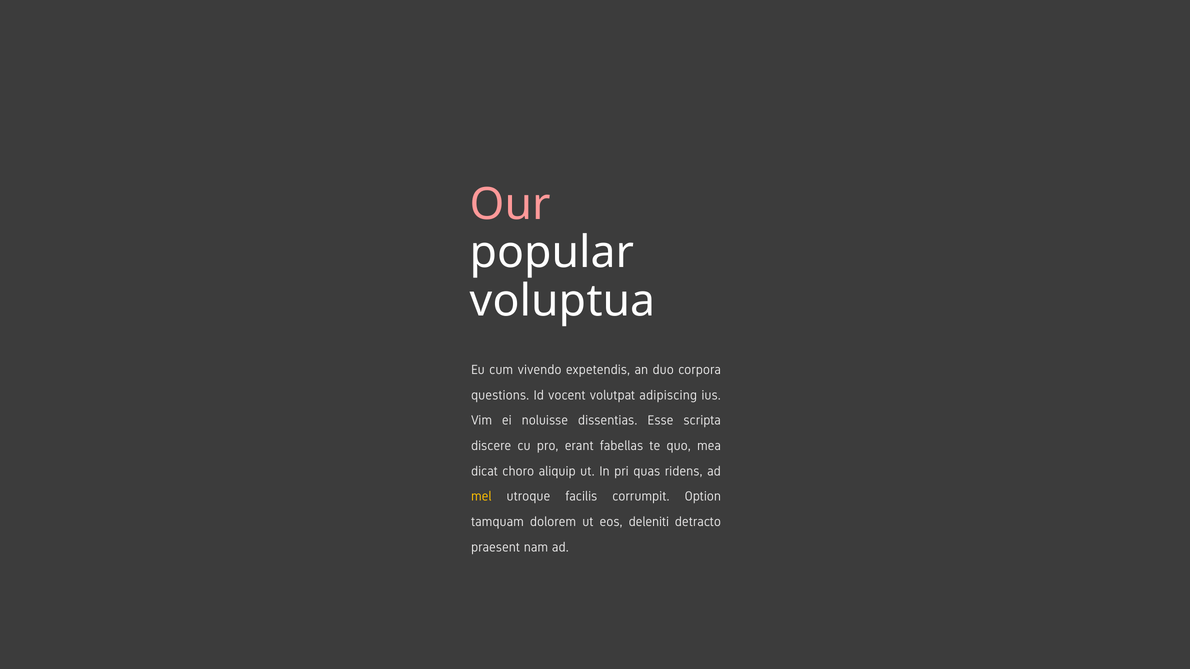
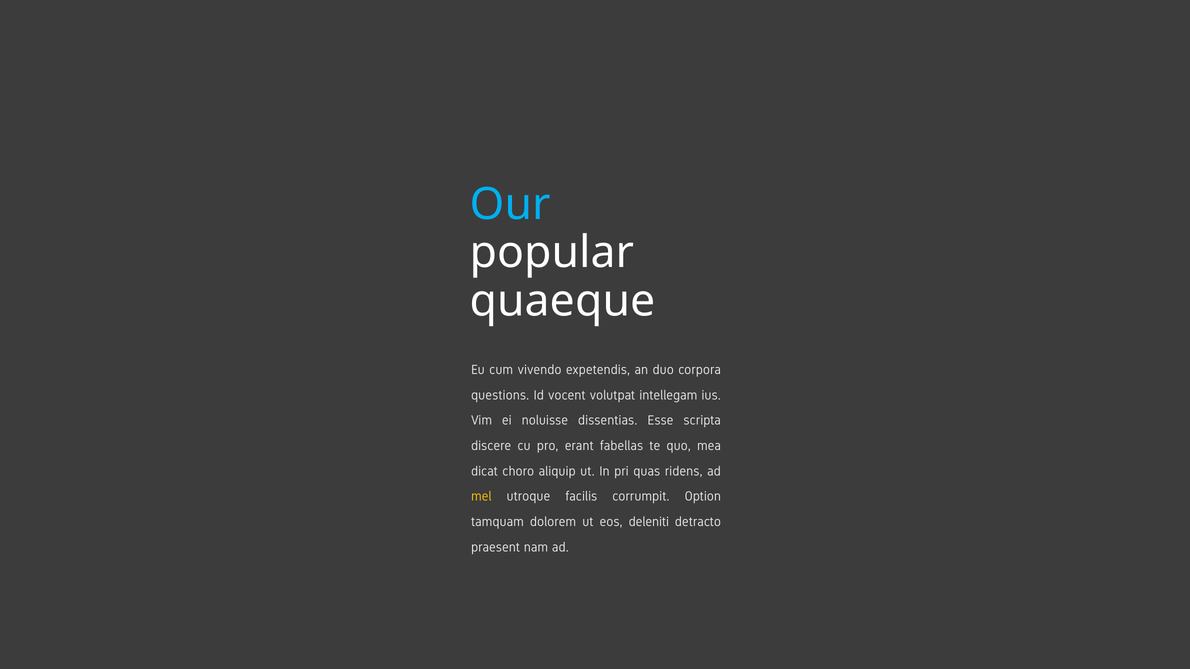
Our colour: pink -> light blue
voluptua: voluptua -> quaeque
adipiscing: adipiscing -> intellegam
